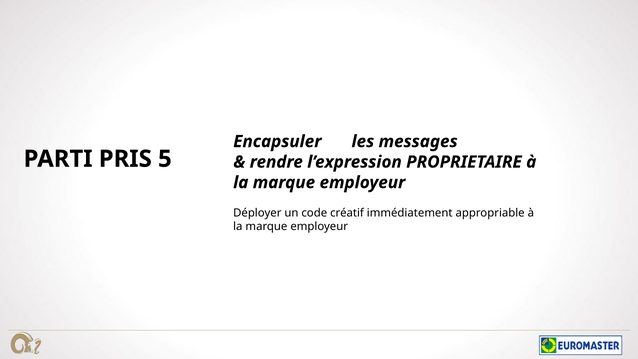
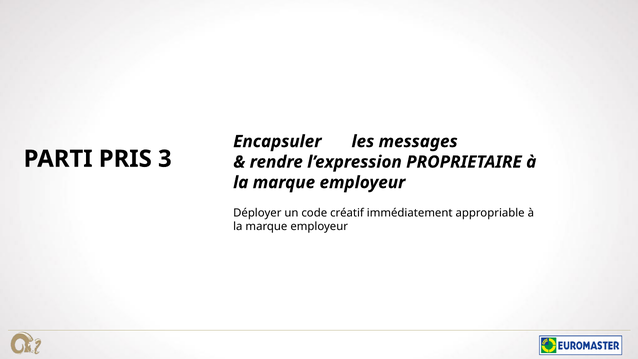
5: 5 -> 3
